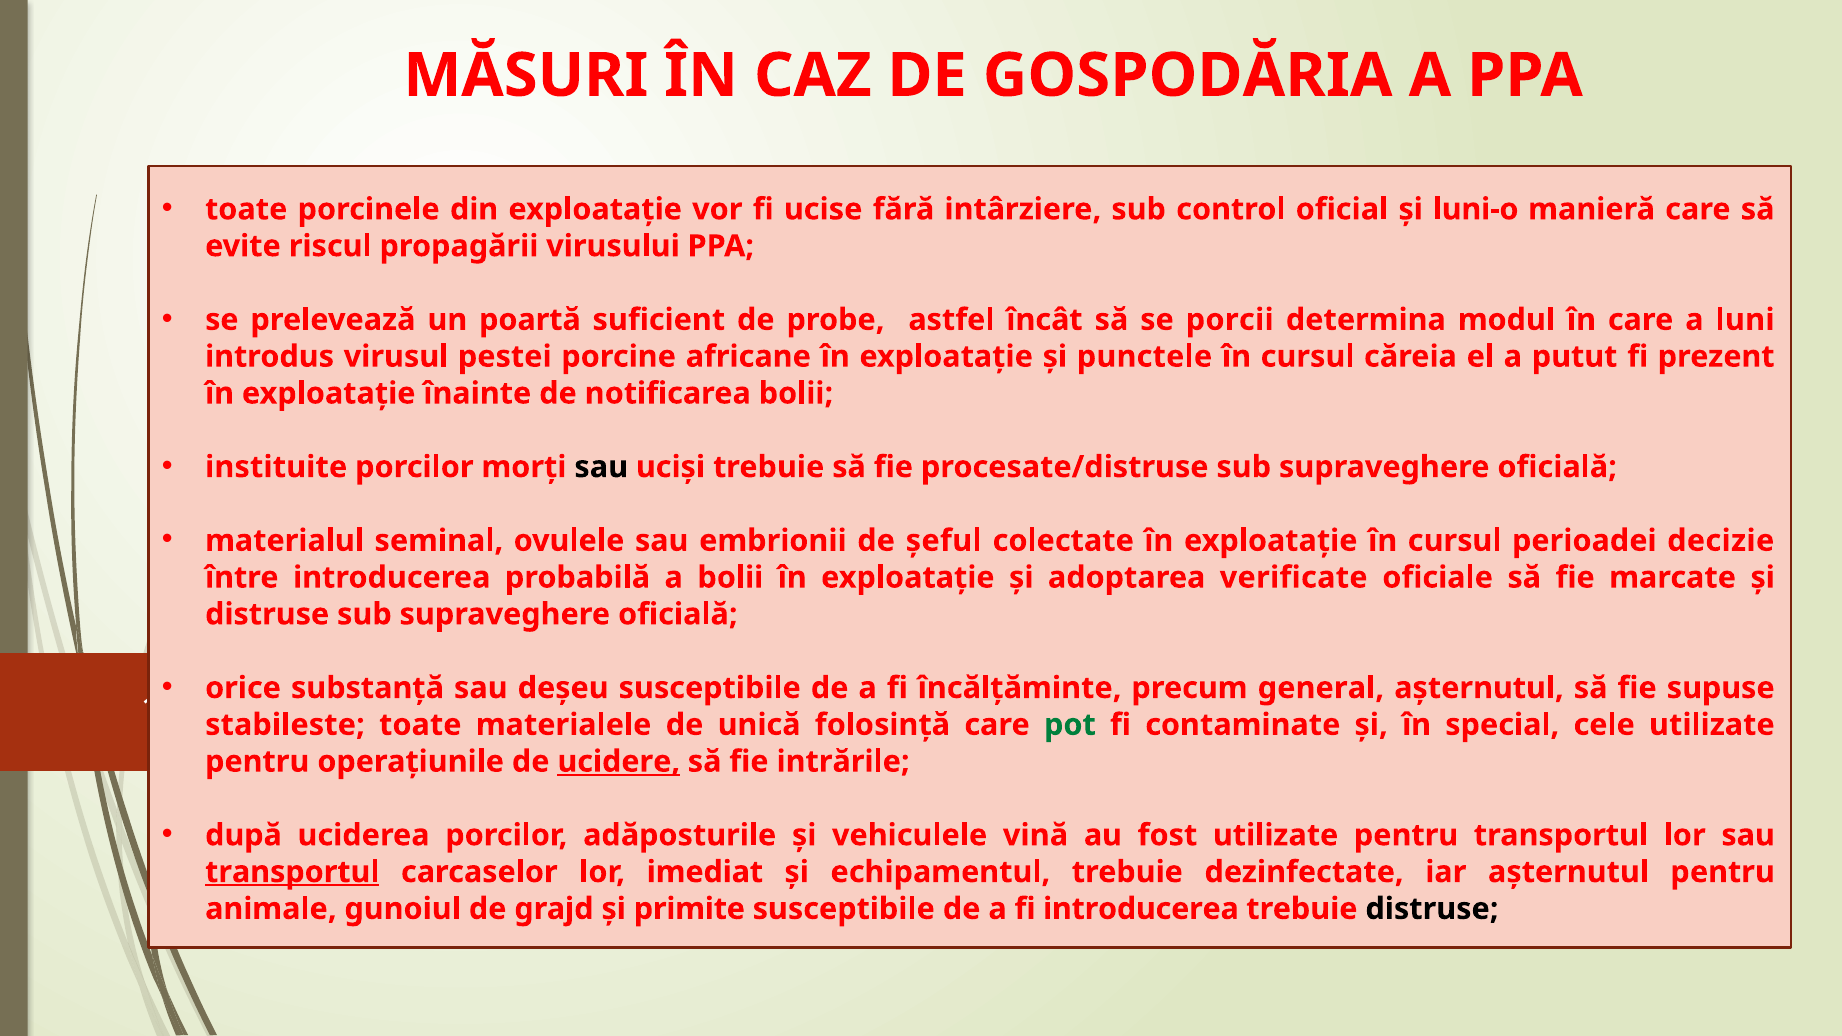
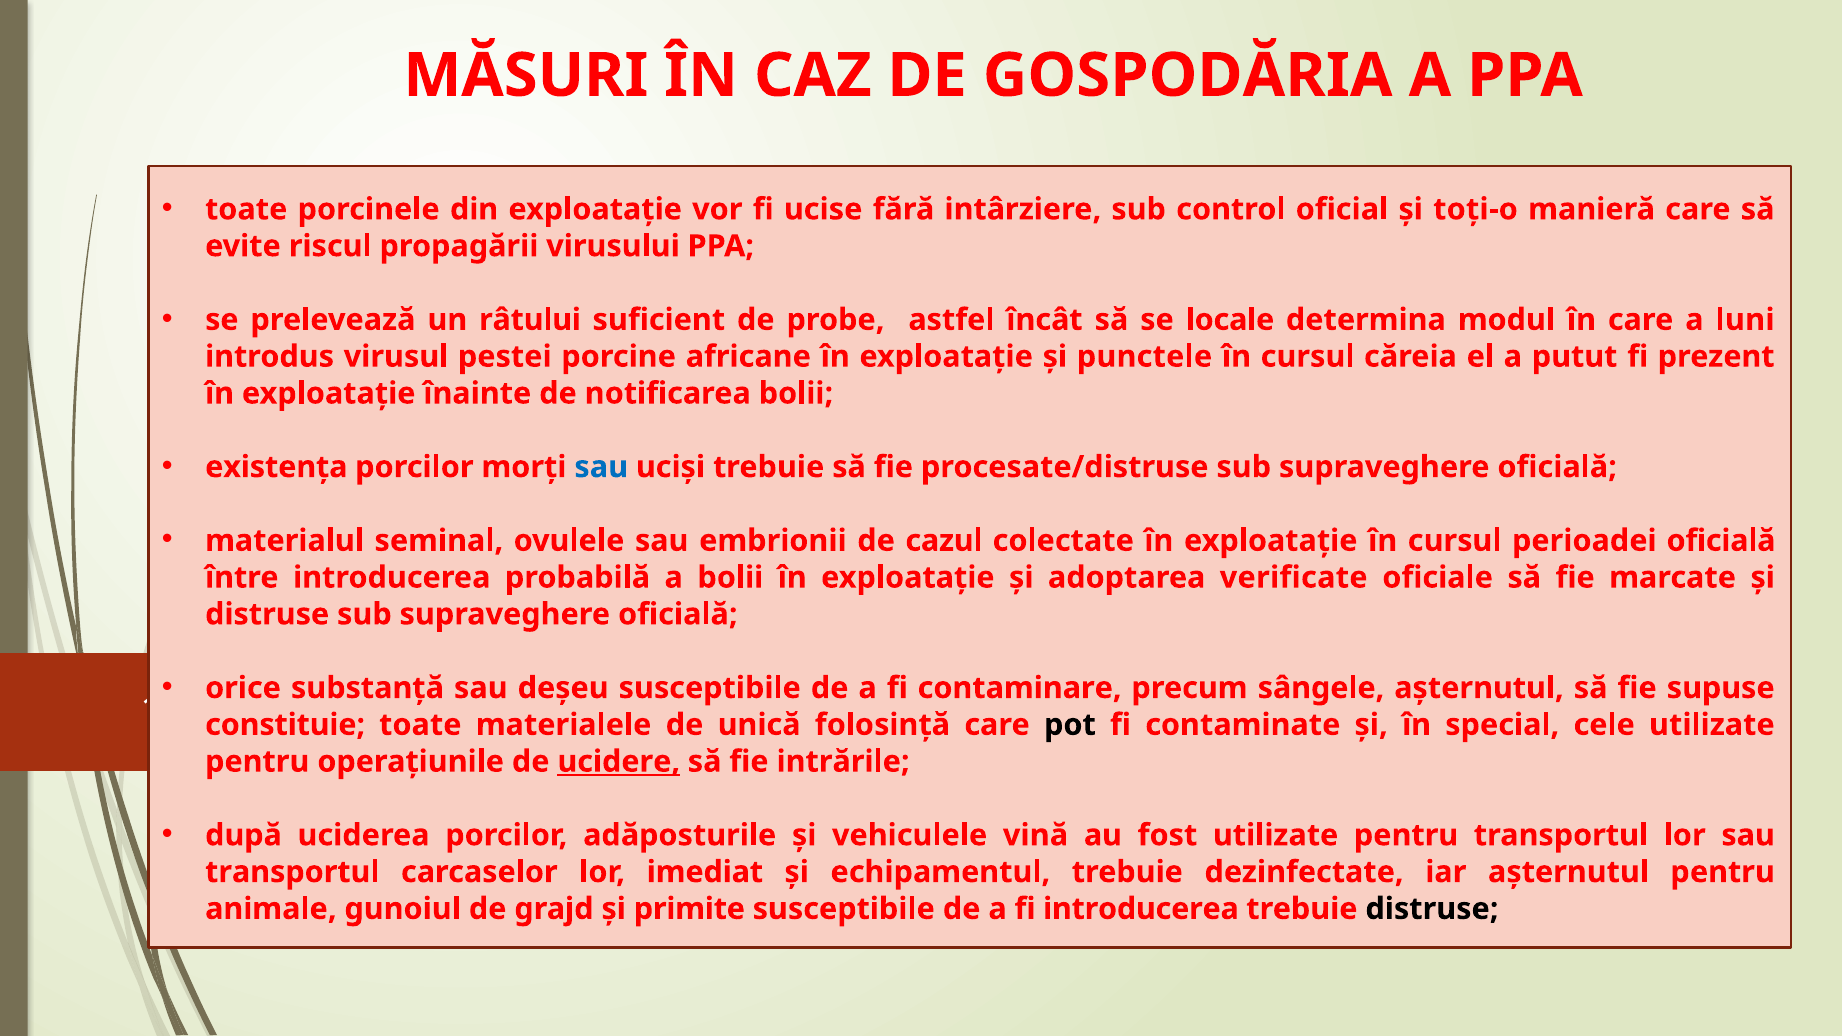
luni-o: luni-o -> toți-o
poartă: poartă -> râtului
porcii: porcii -> locale
instituite: instituite -> existența
sau at (601, 467) colour: black -> blue
șeful: șeful -> cazul
perioadei decizie: decizie -> oficială
încălțăminte: încălțăminte -> contaminare
general: general -> sângele
stabileste: stabileste -> constituie
pot colour: green -> black
transportul at (292, 872) underline: present -> none
